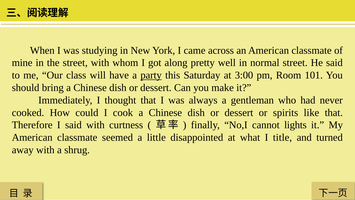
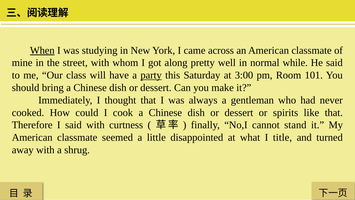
When underline: none -> present
normal street: street -> while
lights: lights -> stand
